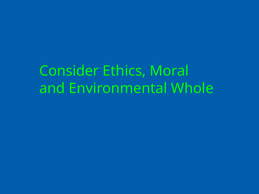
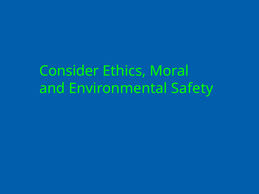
Whole: Whole -> Safety
